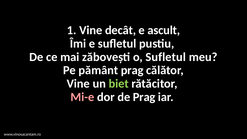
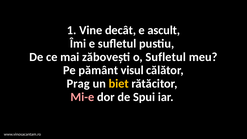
pământ prag: prag -> visul
Vine at (78, 84): Vine -> Prag
biet colour: light green -> yellow
de Prag: Prag -> Spui
